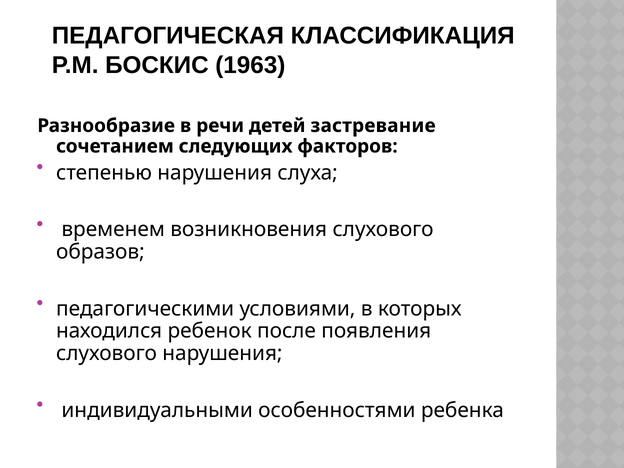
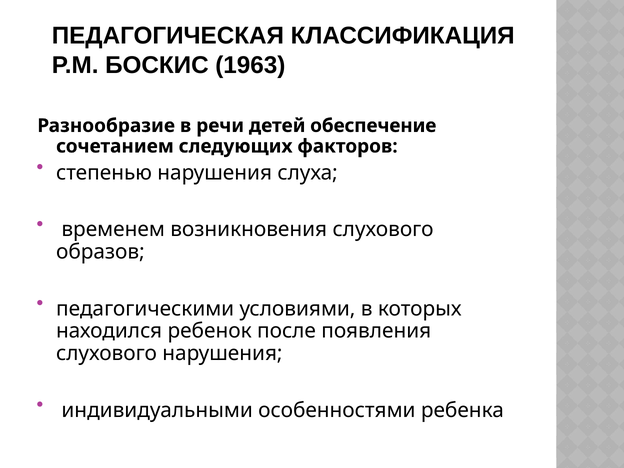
застревание: застревание -> обеспечение
